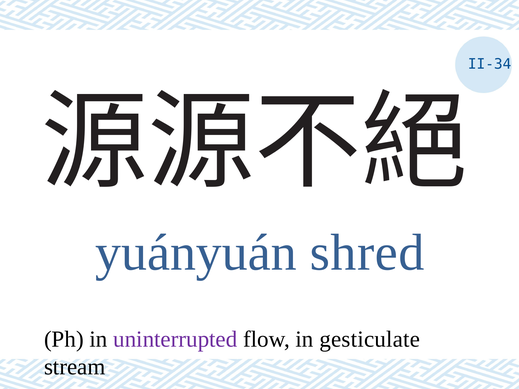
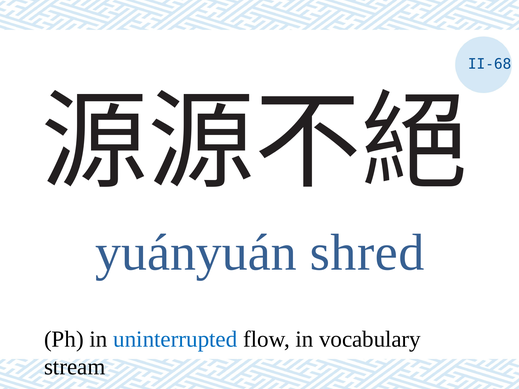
II-34: II-34 -> II-68
uninterrupted colour: purple -> blue
gesticulate: gesticulate -> vocabulary
